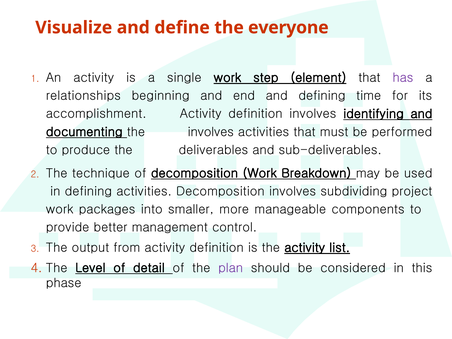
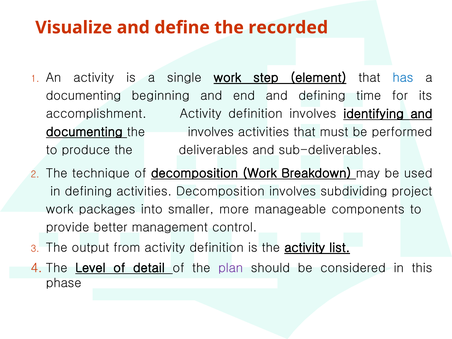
everyone: everyone -> recorded
has colour: purple -> blue
relationships at (83, 96): relationships -> documenting
